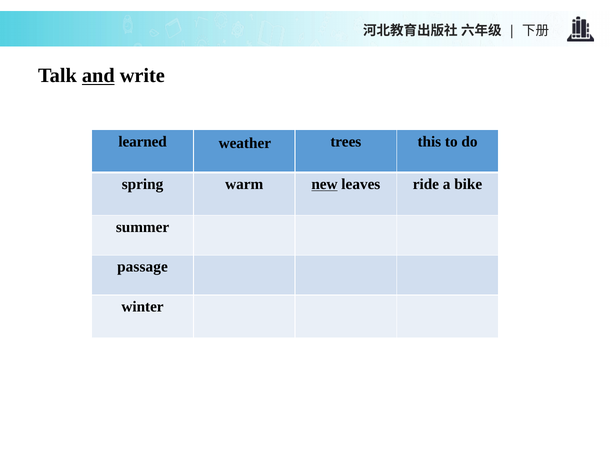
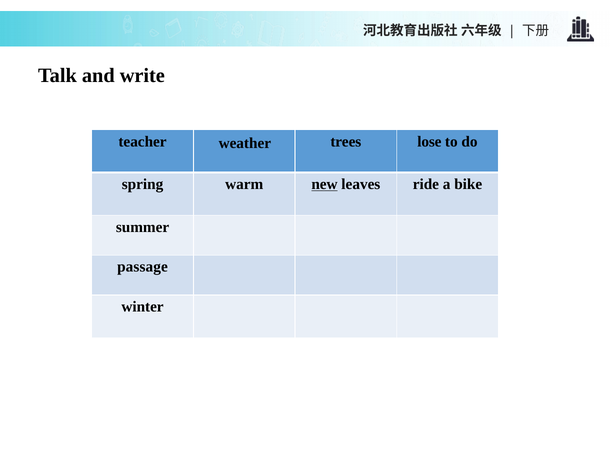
and underline: present -> none
learned: learned -> teacher
this: this -> lose
